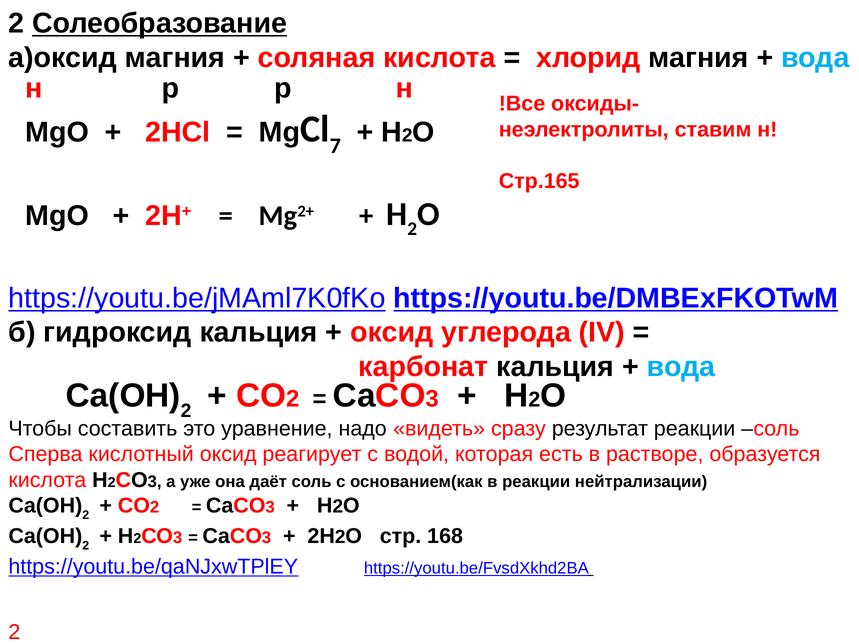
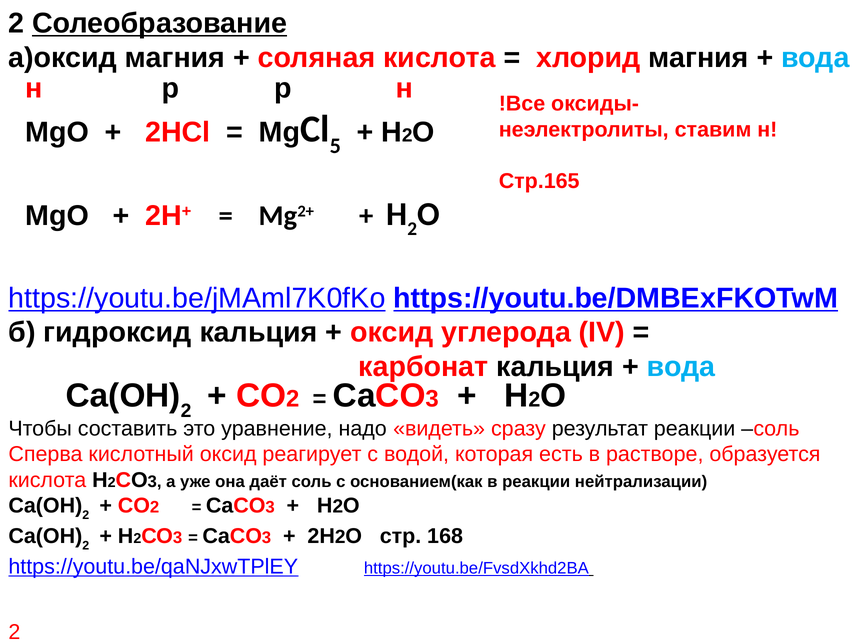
7: 7 -> 5
